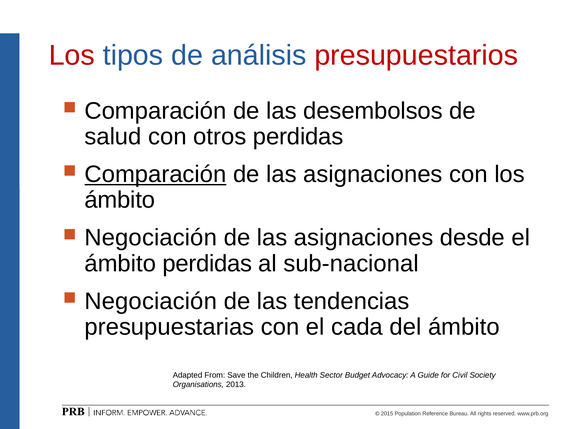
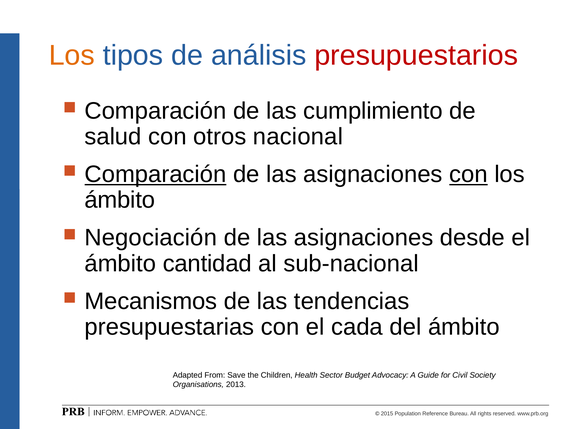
Los at (72, 55) colour: red -> orange
desembolsos: desembolsos -> cumplimiento
otros perdidas: perdidas -> nacional
con at (468, 175) underline: none -> present
ámbito perdidas: perdidas -> cantidad
Negociación at (151, 302): Negociación -> Mecanismos
